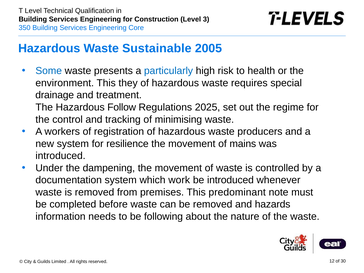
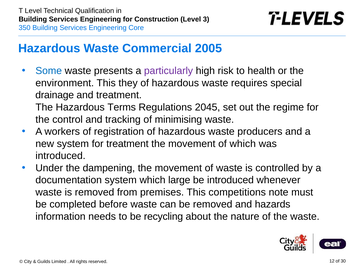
Sustainable: Sustainable -> Commercial
particularly colour: blue -> purple
Follow: Follow -> Terms
2025: 2025 -> 2045
for resilience: resilience -> treatment
of mains: mains -> which
work: work -> large
predominant: predominant -> competitions
following: following -> recycling
